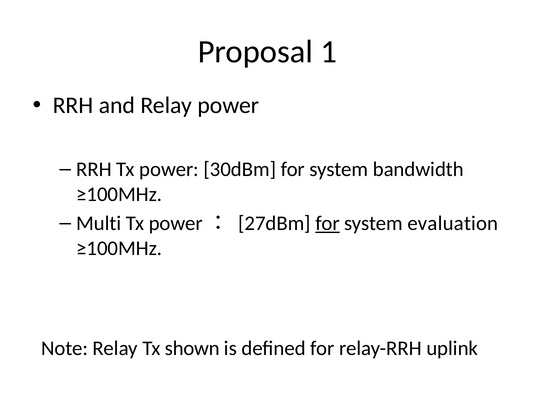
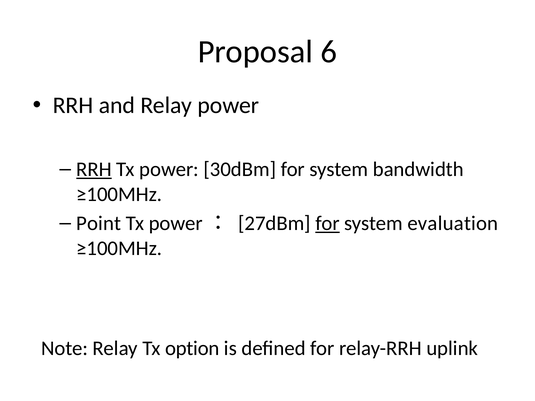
1: 1 -> 6
RRH at (94, 169) underline: none -> present
Multi: Multi -> Point
shown: shown -> option
